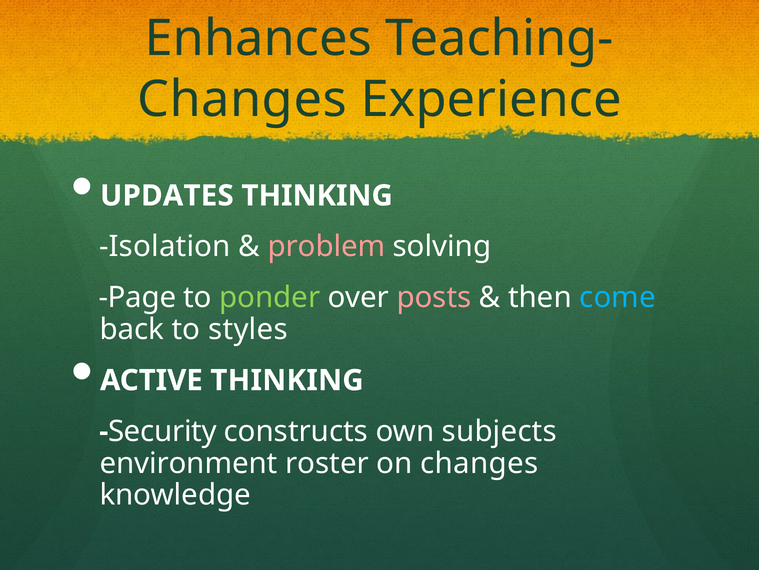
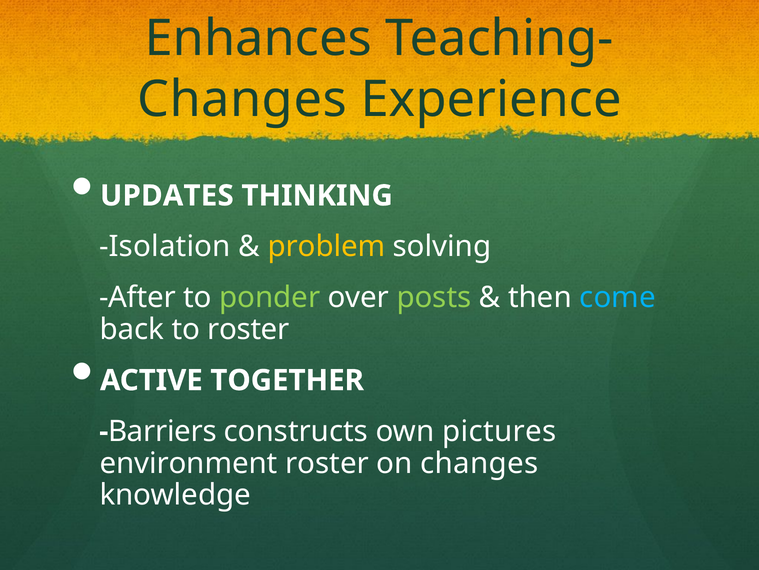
problem colour: pink -> yellow
Page: Page -> After
posts colour: pink -> light green
to styles: styles -> roster
ACTIVE THINKING: THINKING -> TOGETHER
Security: Security -> Barriers
subjects: subjects -> pictures
